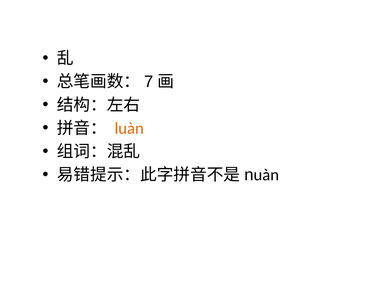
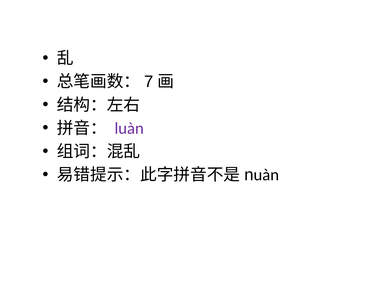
luàn colour: orange -> purple
